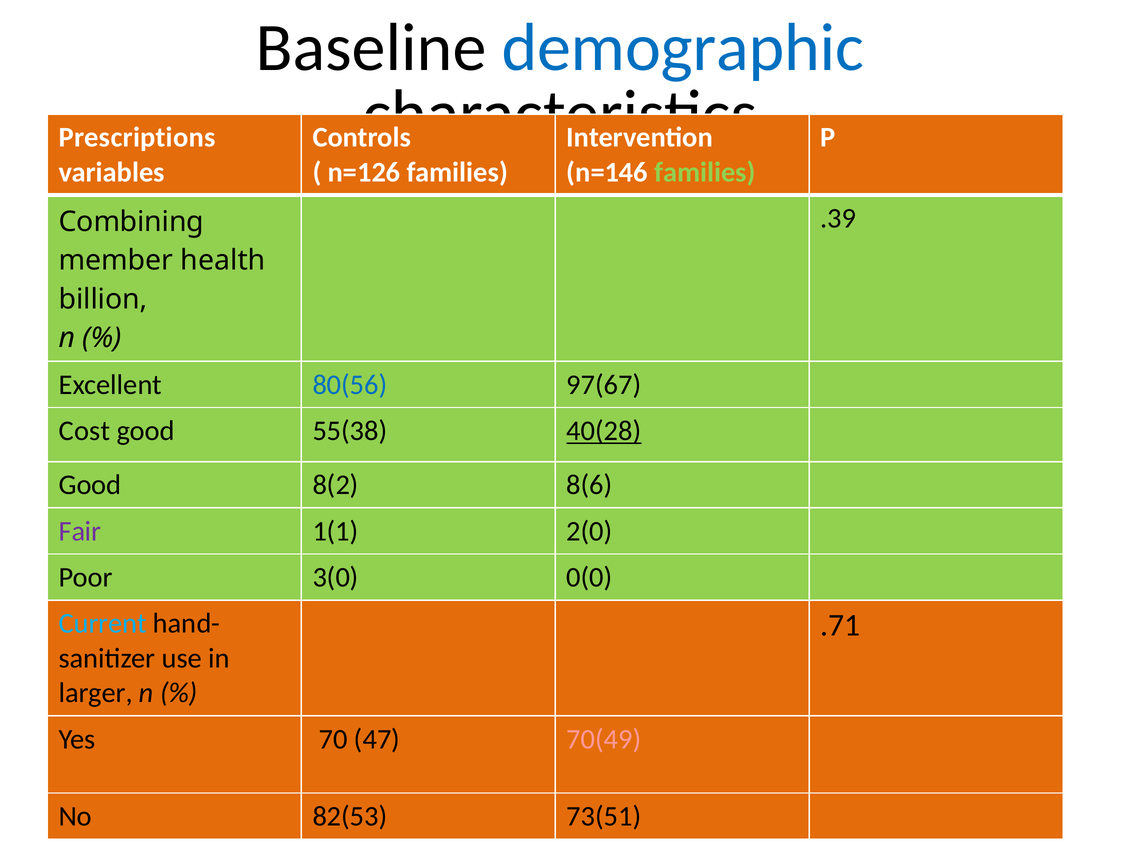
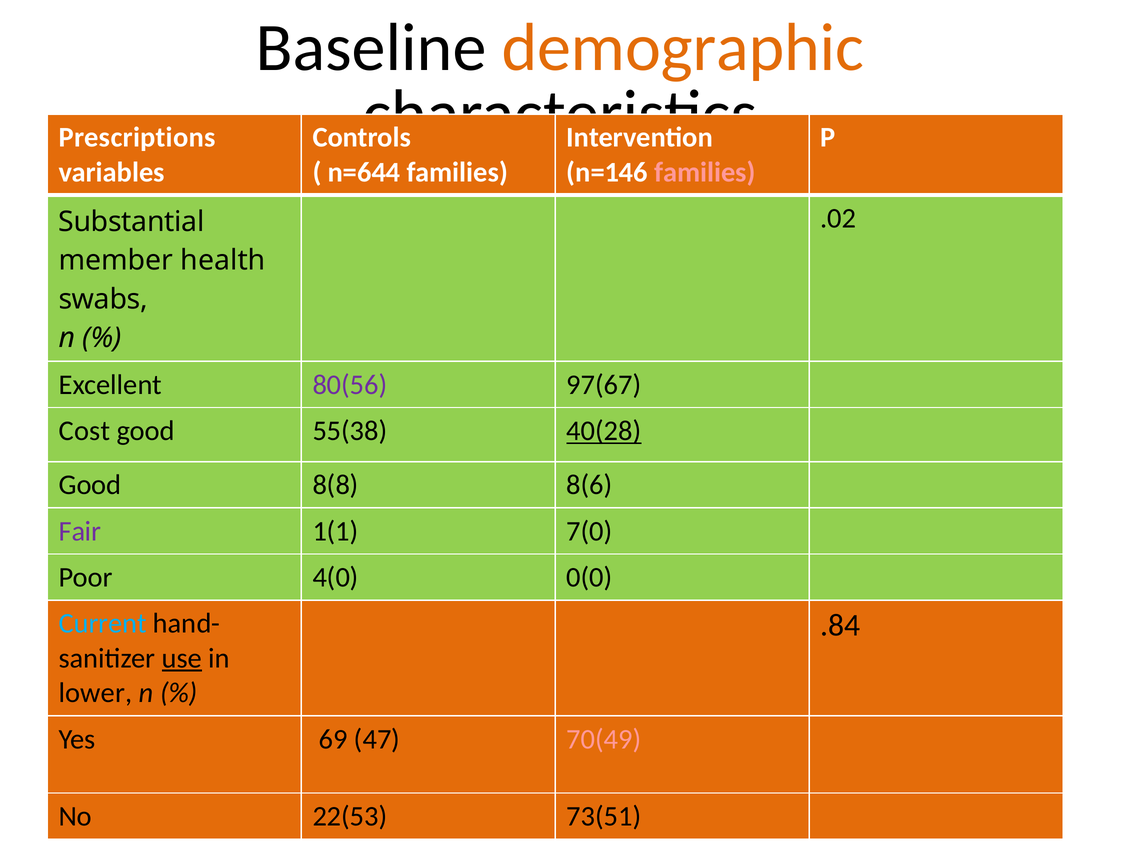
demographic colour: blue -> orange
n=126: n=126 -> n=644
families at (705, 172) colour: light green -> pink
.39: .39 -> .02
Combining: Combining -> Substantial
billion: billion -> swabs
80(56 colour: blue -> purple
8(2: 8(2 -> 8(8
2(0: 2(0 -> 7(0
3(0: 3(0 -> 4(0
.71: .71 -> .84
use underline: none -> present
larger: larger -> lower
70: 70 -> 69
82(53: 82(53 -> 22(53
